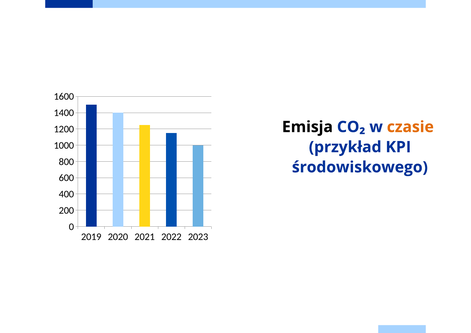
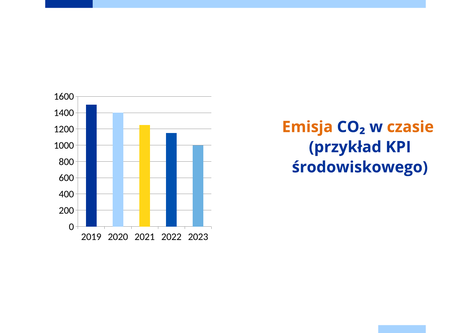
Emisja colour: black -> orange
